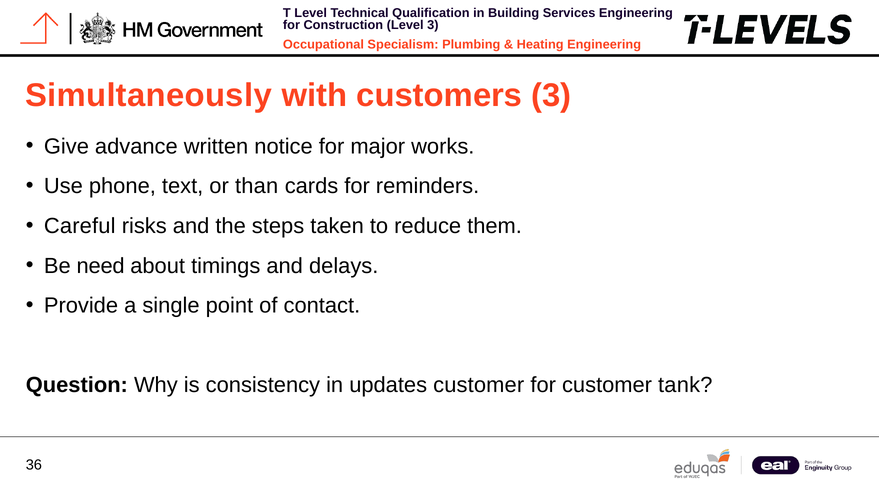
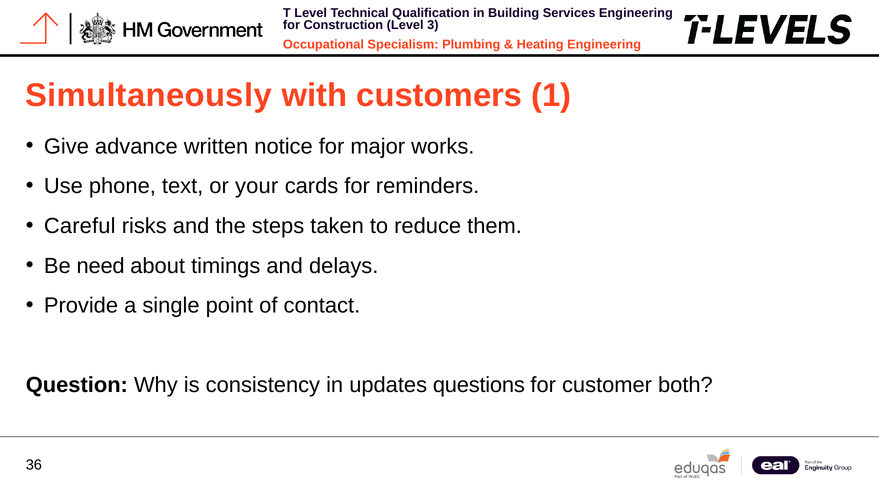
customers 3: 3 -> 1
than: than -> your
updates customer: customer -> questions
tank: tank -> both
